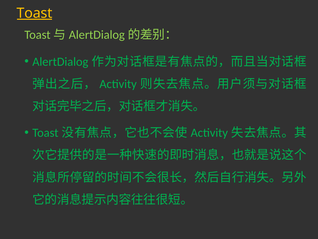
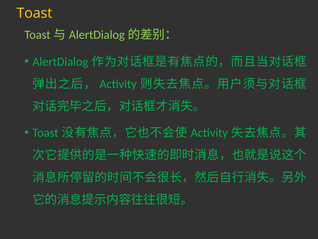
Toast at (35, 13) underline: present -> none
